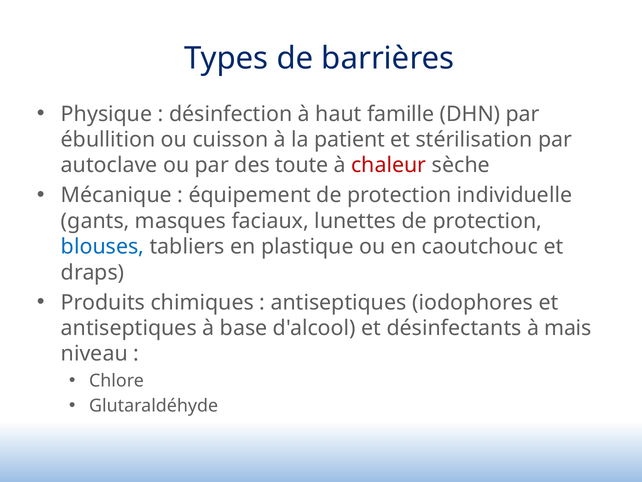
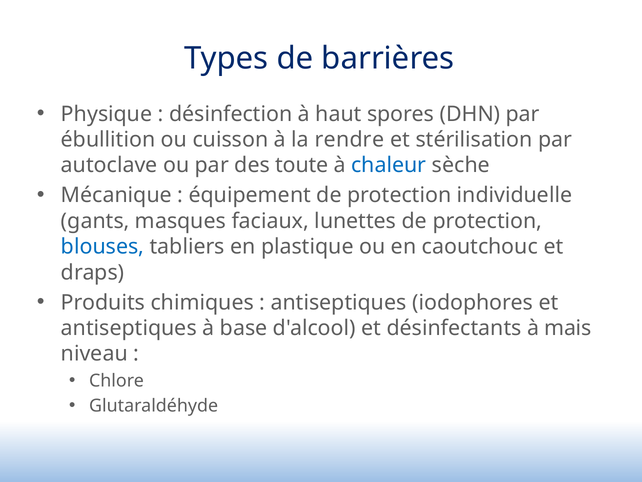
famille: famille -> spores
patient: patient -> rendre
chaleur colour: red -> blue
